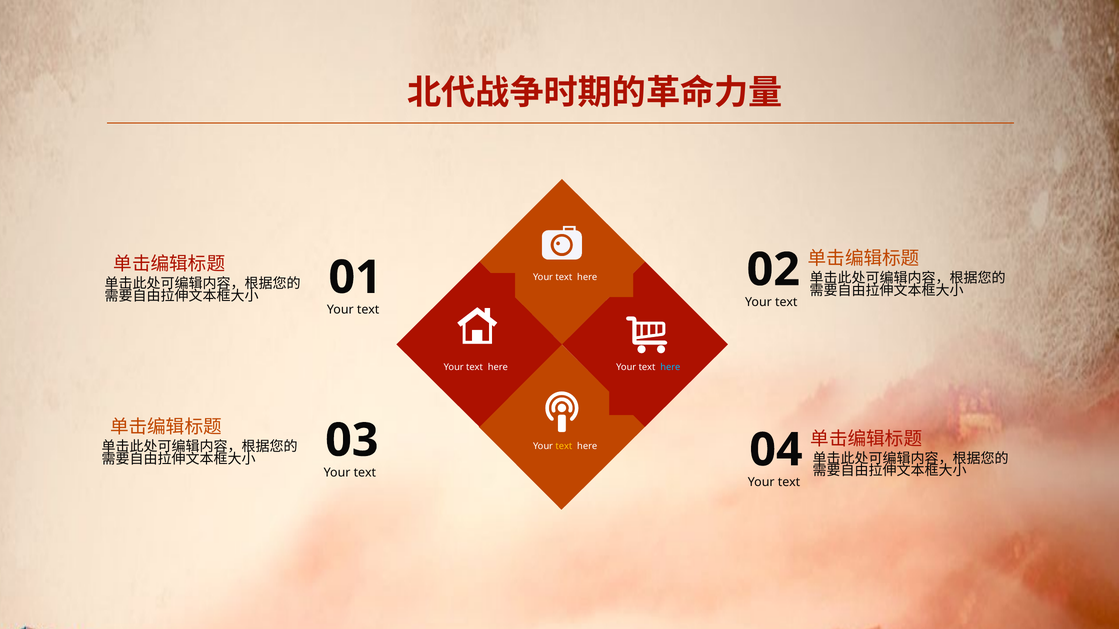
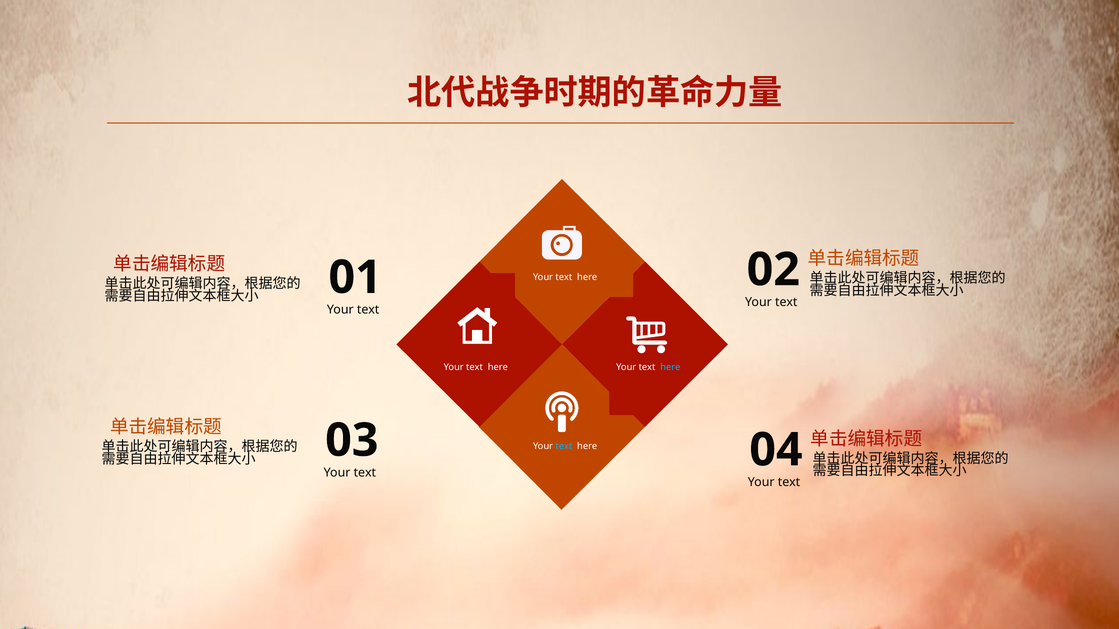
text at (564, 447) colour: yellow -> light blue
